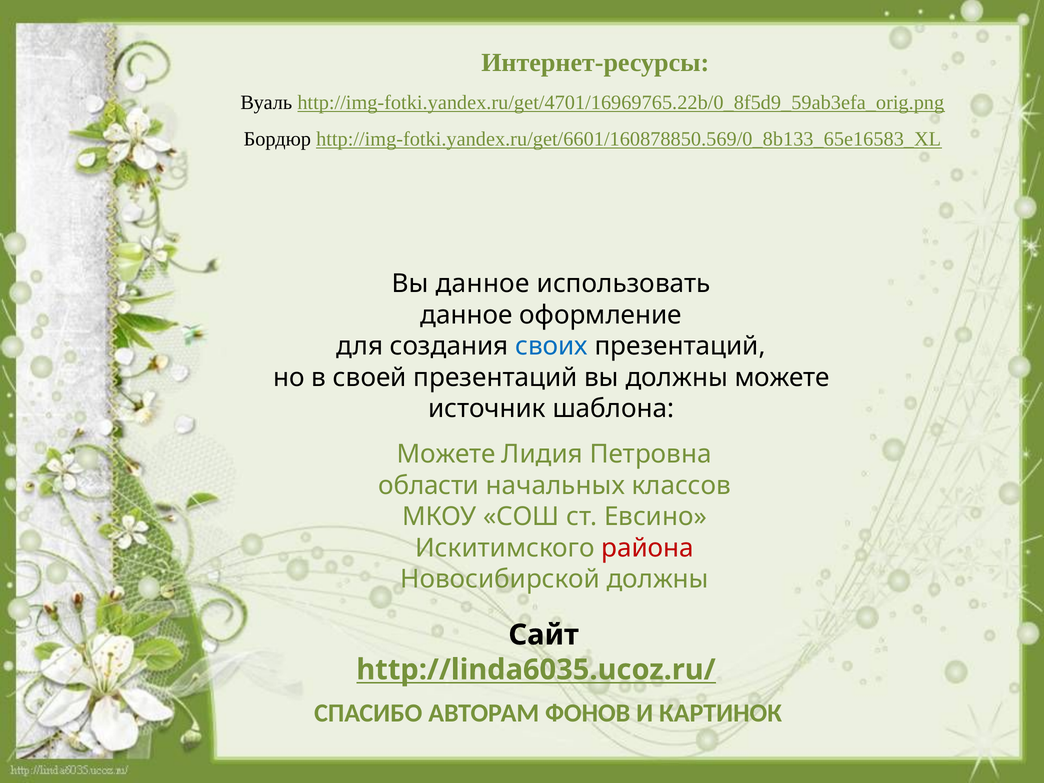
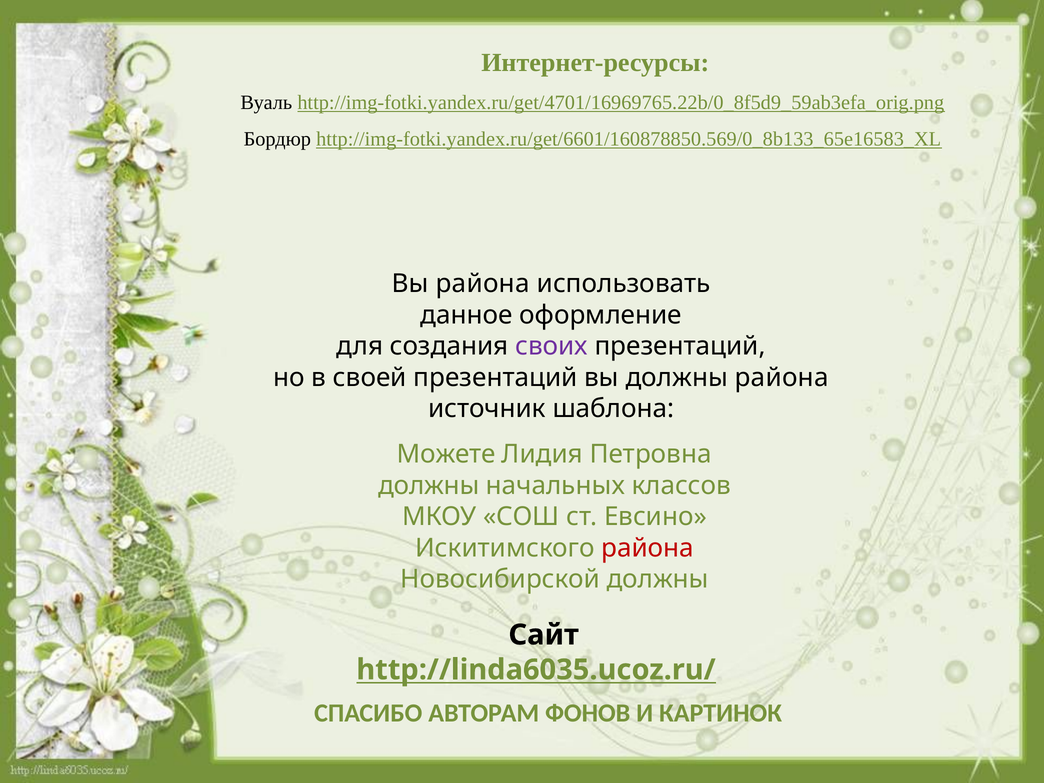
Вы данное: данное -> района
своих colour: blue -> purple
должны можете: можете -> района
области at (429, 485): области -> должны
